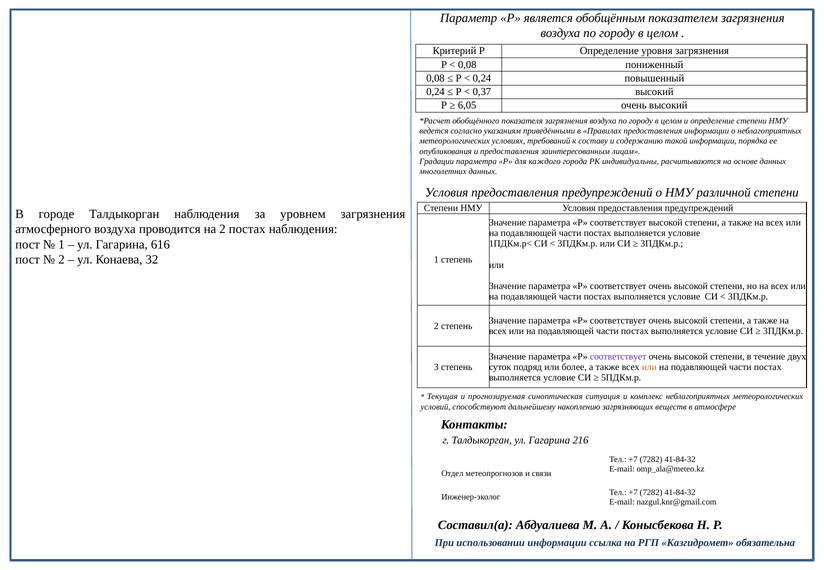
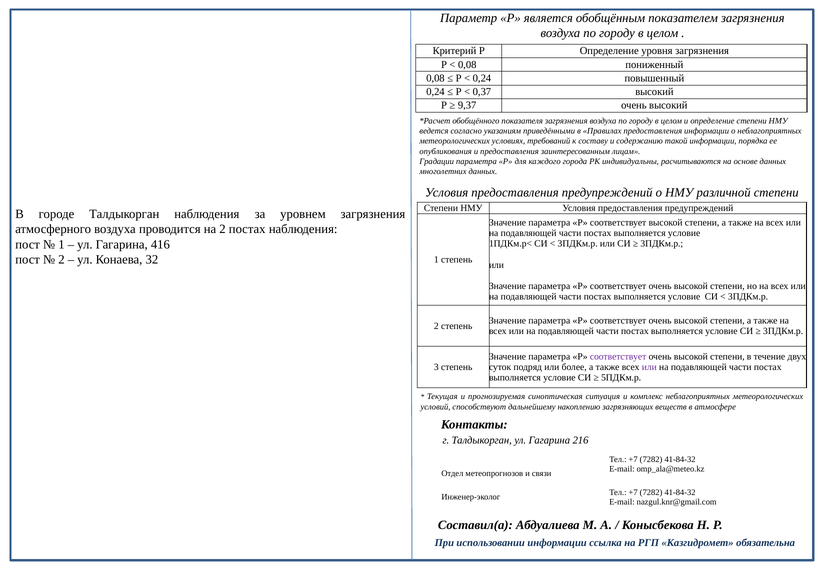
6,05: 6,05 -> 9,37
616: 616 -> 416
или at (649, 367) colour: orange -> purple
